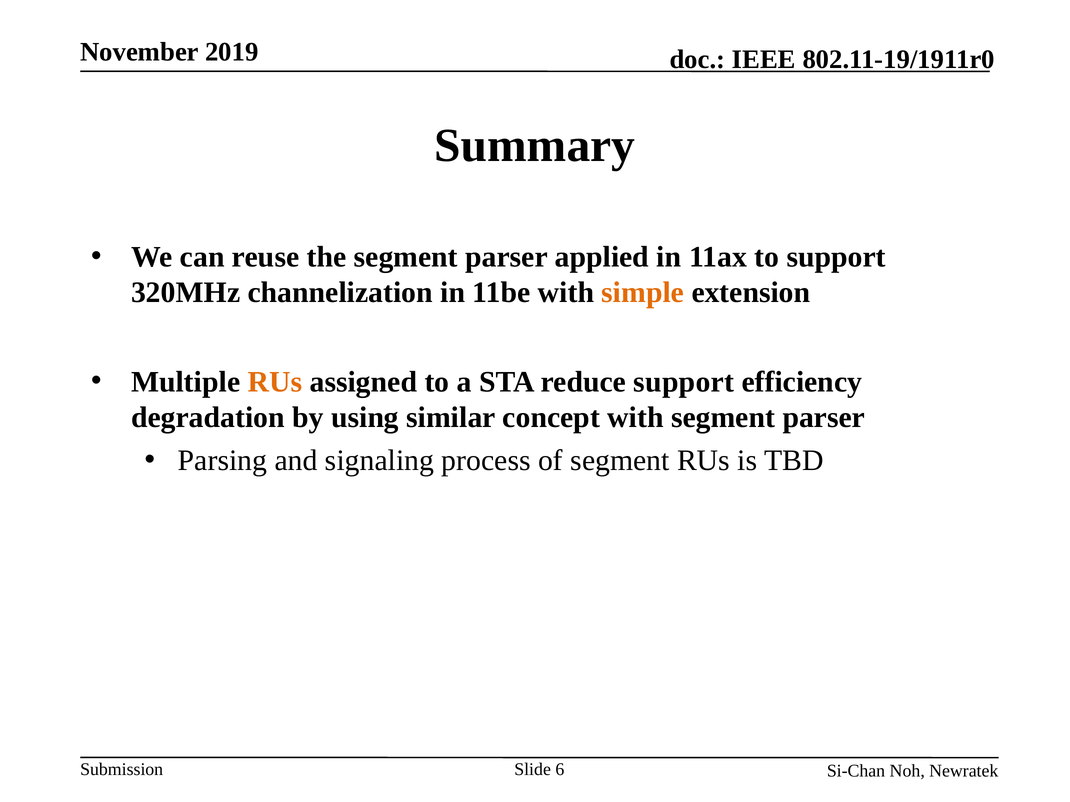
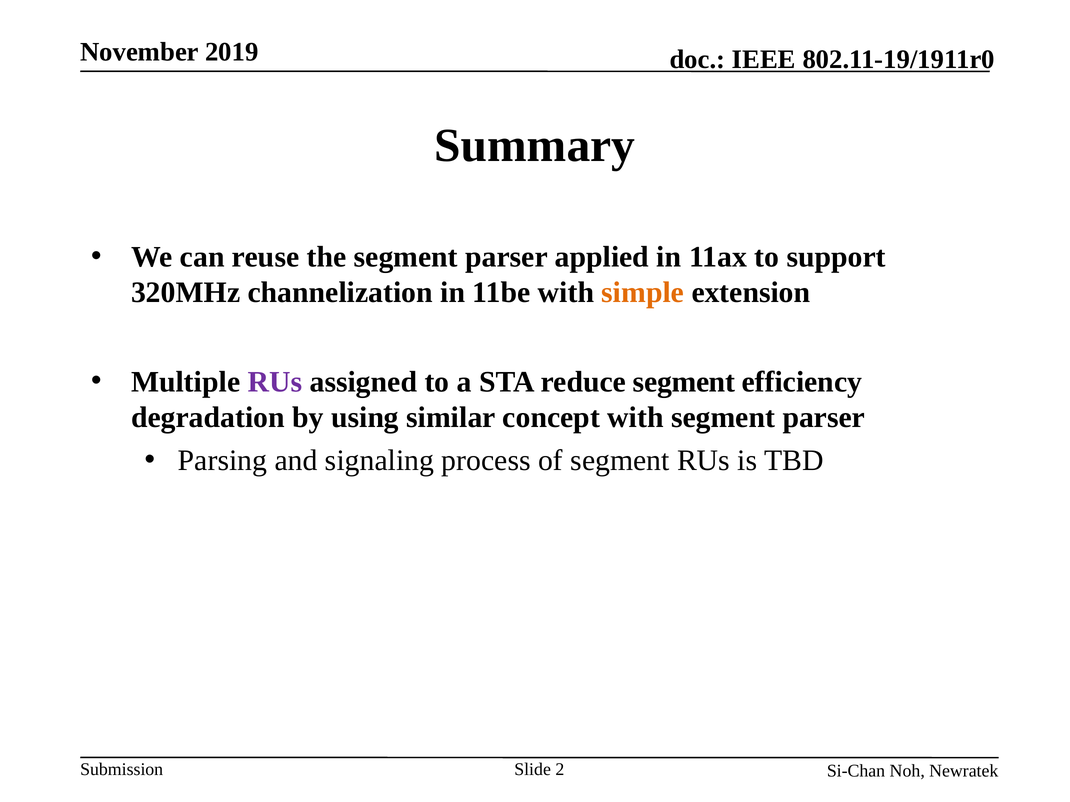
RUs at (275, 382) colour: orange -> purple
reduce support: support -> segment
6: 6 -> 2
